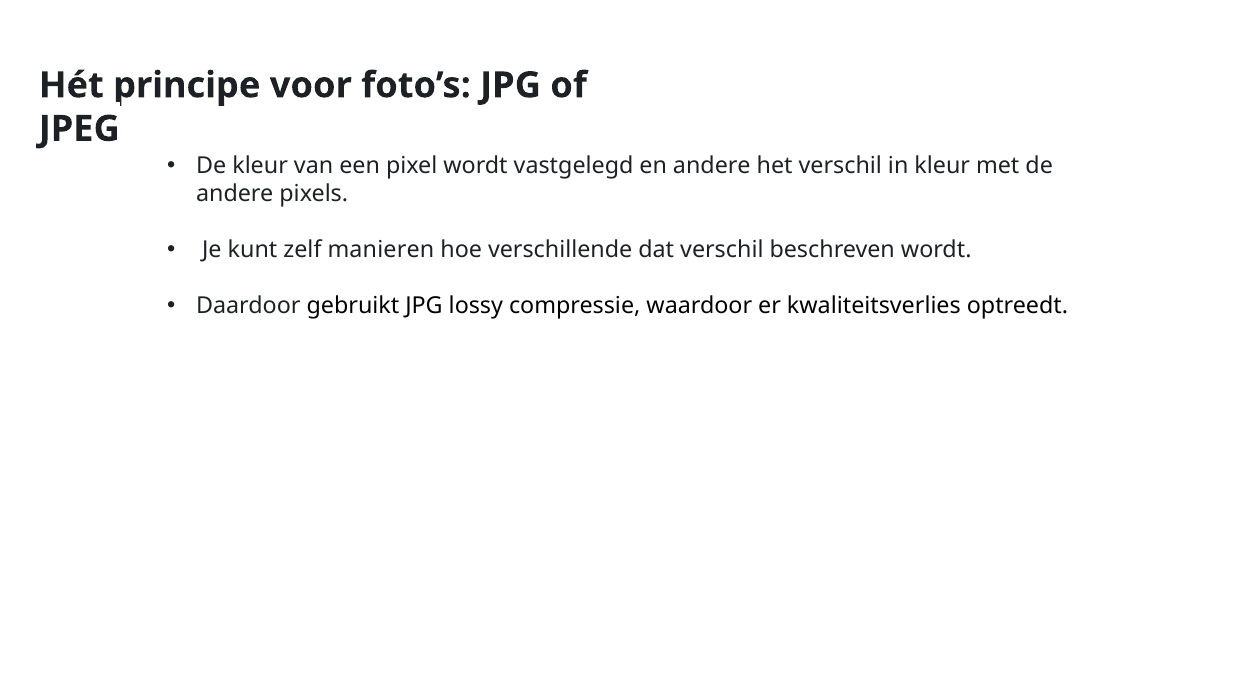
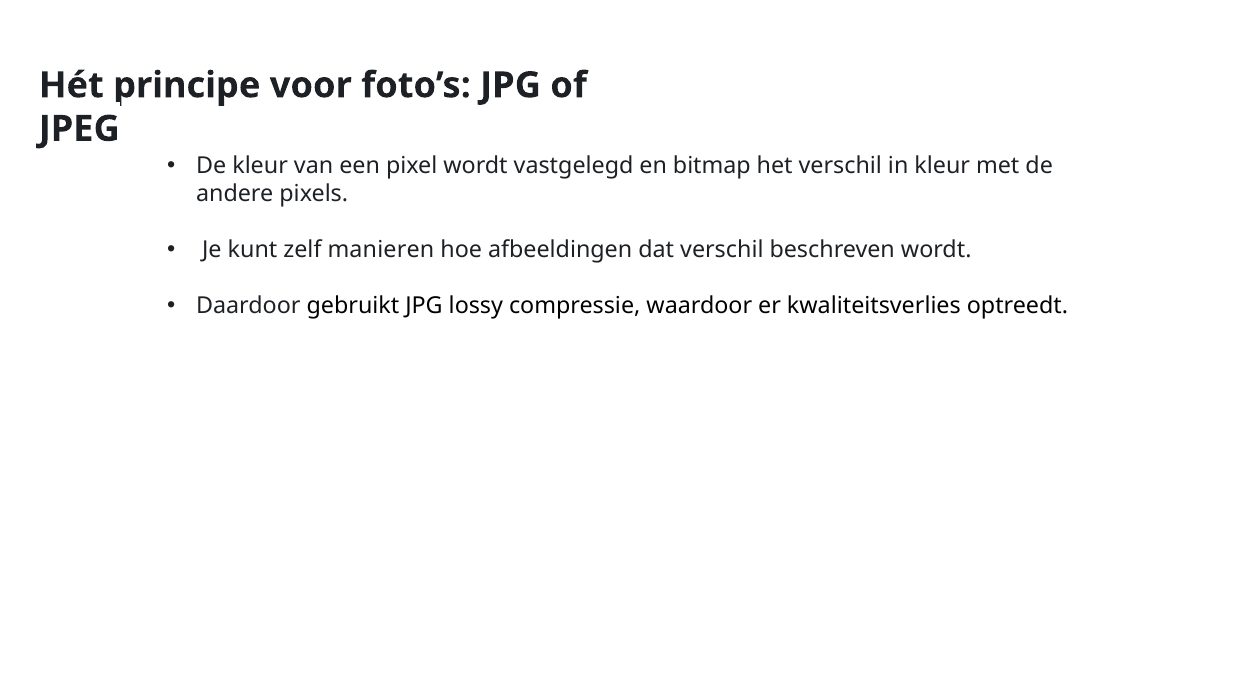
en andere: andere -> bitmap
verschillende: verschillende -> afbeeldingen
